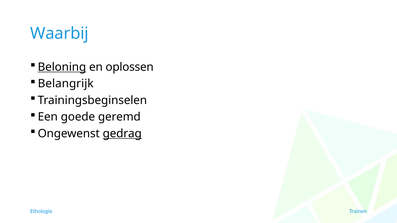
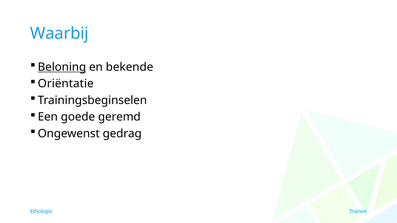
oplossen: oplossen -> bekende
Belangrijk: Belangrijk -> Oriëntatie
gedrag underline: present -> none
